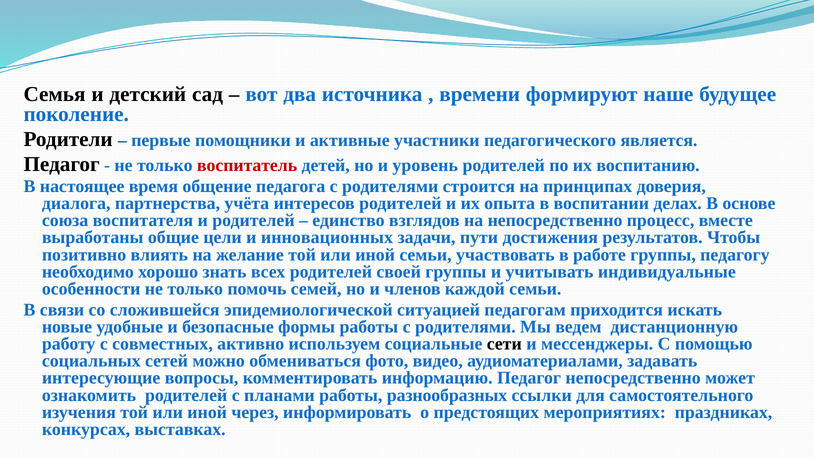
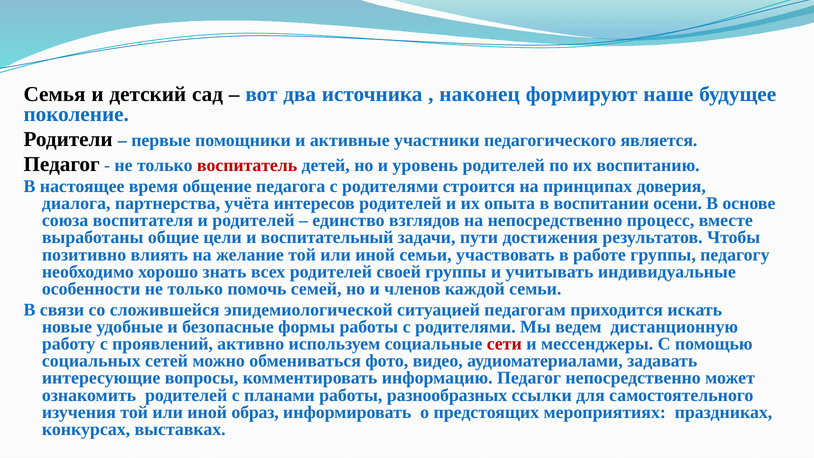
времени: времени -> наконец
делах: делах -> осени
инновационных: инновационных -> воспитательный
совместных: совместных -> проявлений
сети colour: black -> red
через: через -> образ
